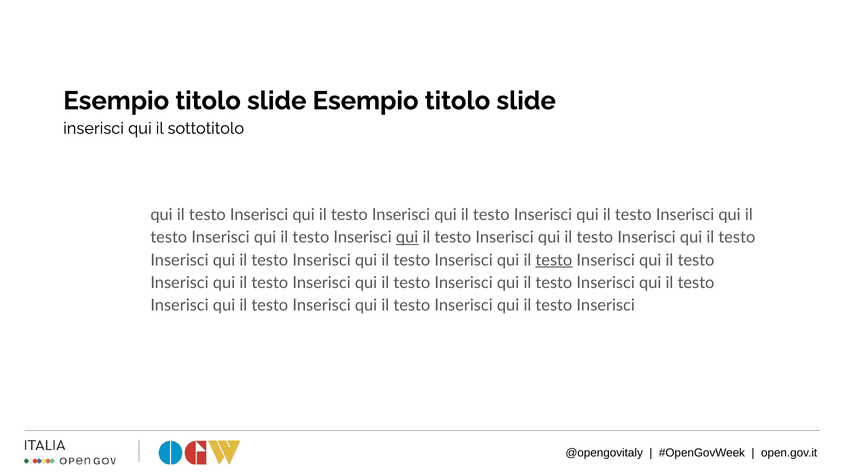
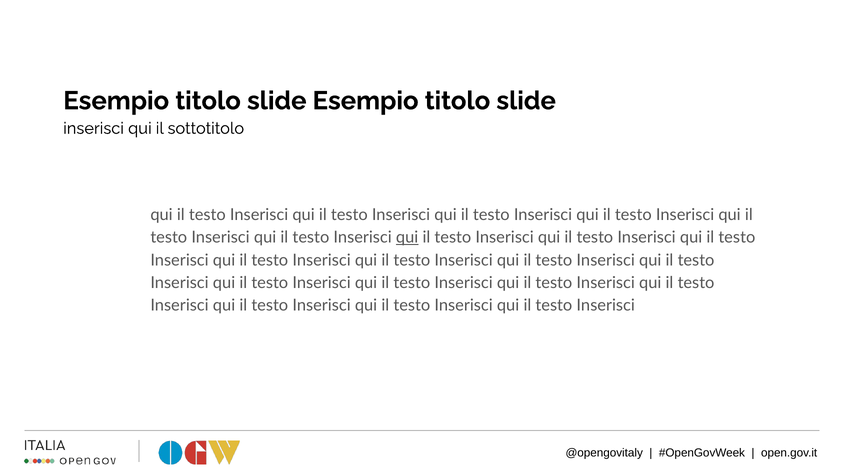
testo at (554, 260) underline: present -> none
